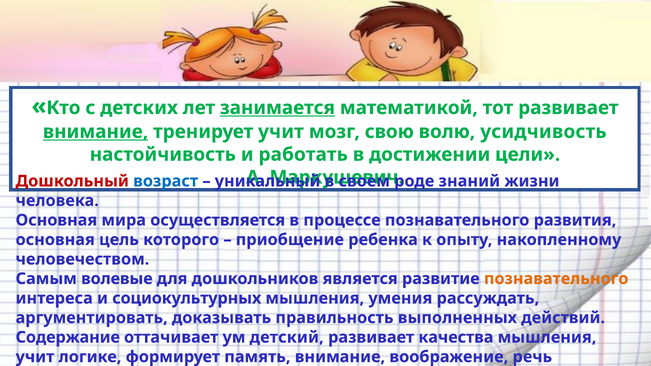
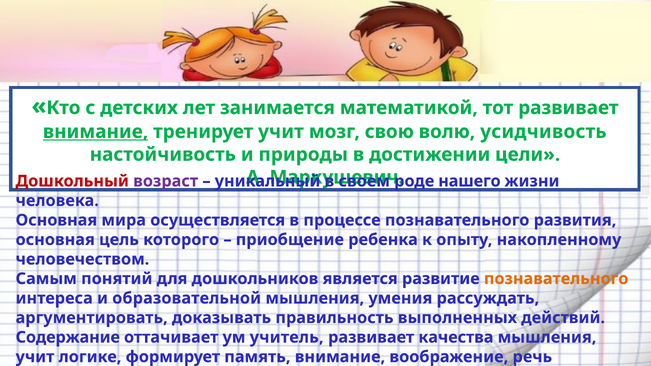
занимается underline: present -> none
работать: работать -> природы
возраст colour: blue -> purple
знаний: знаний -> нашего
волевые: волевые -> понятий
социокультурных: социокультурных -> образовательной
детский: детский -> учитель
